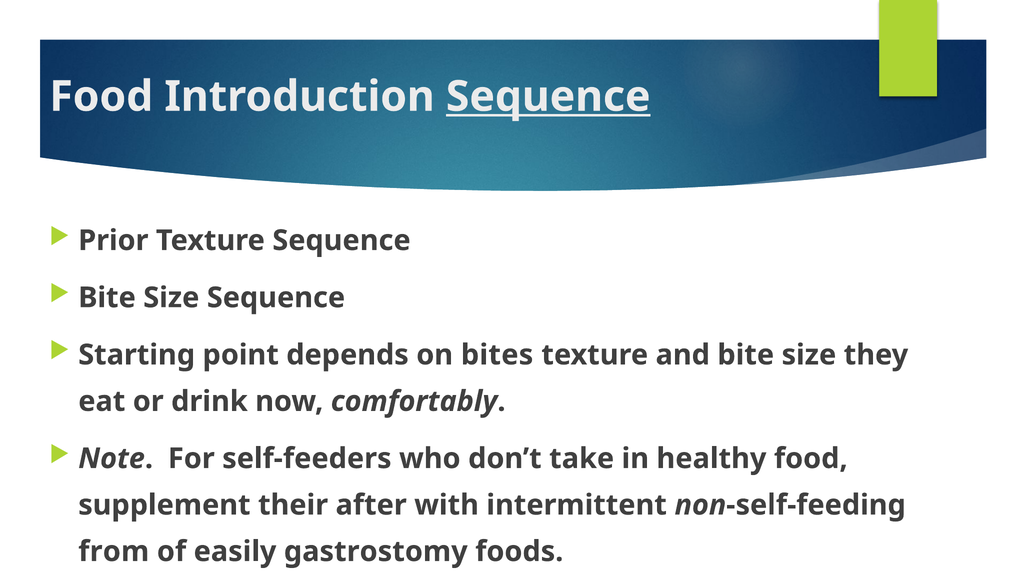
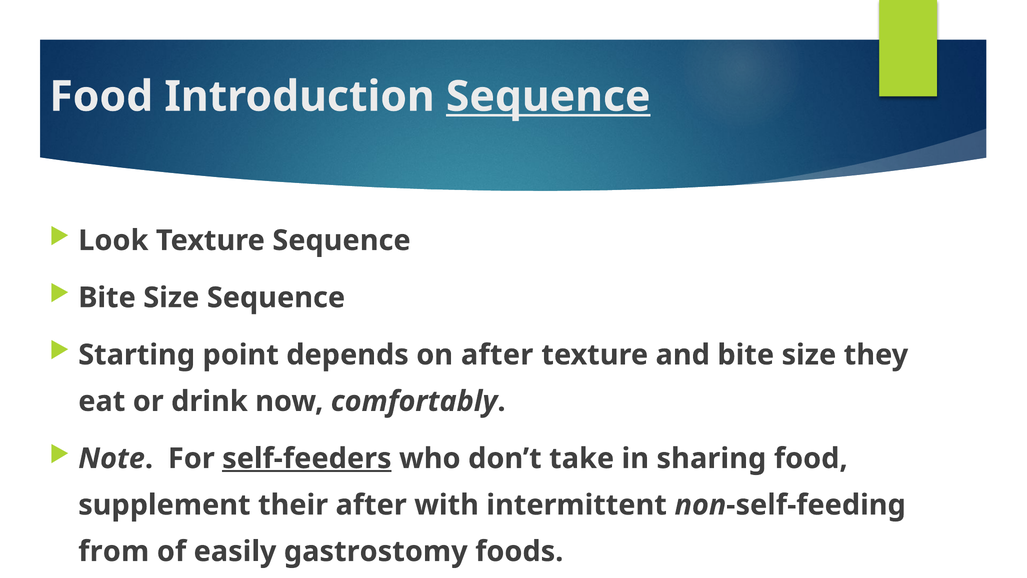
Prior: Prior -> Look
on bites: bites -> after
self-feeders underline: none -> present
healthy: healthy -> sharing
